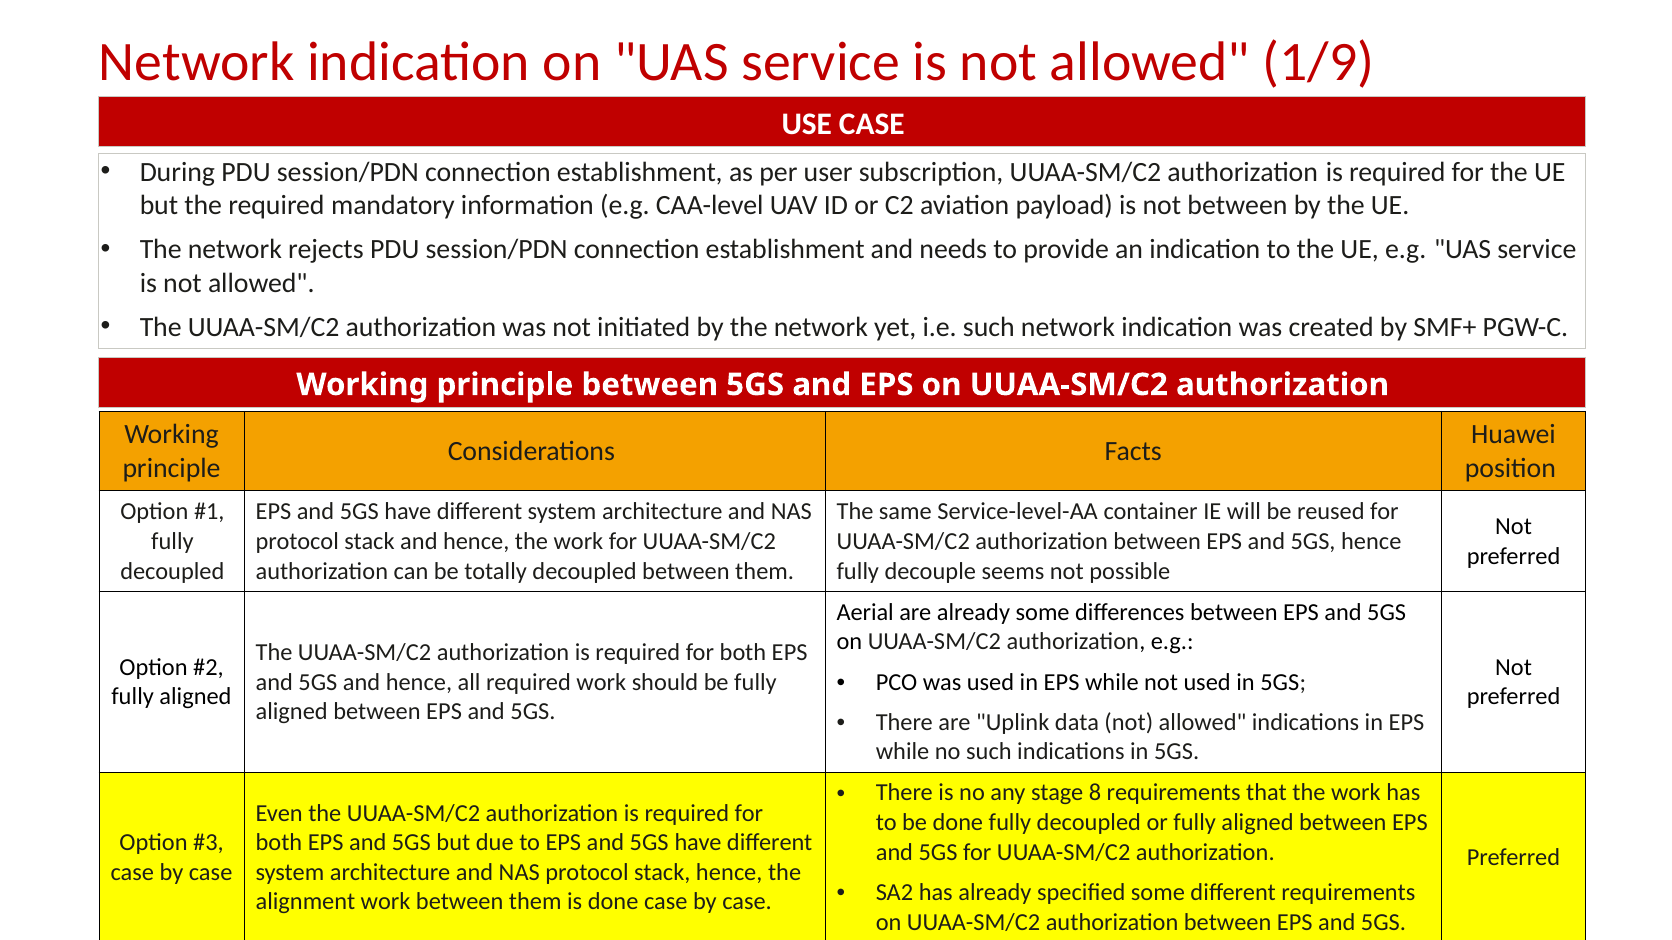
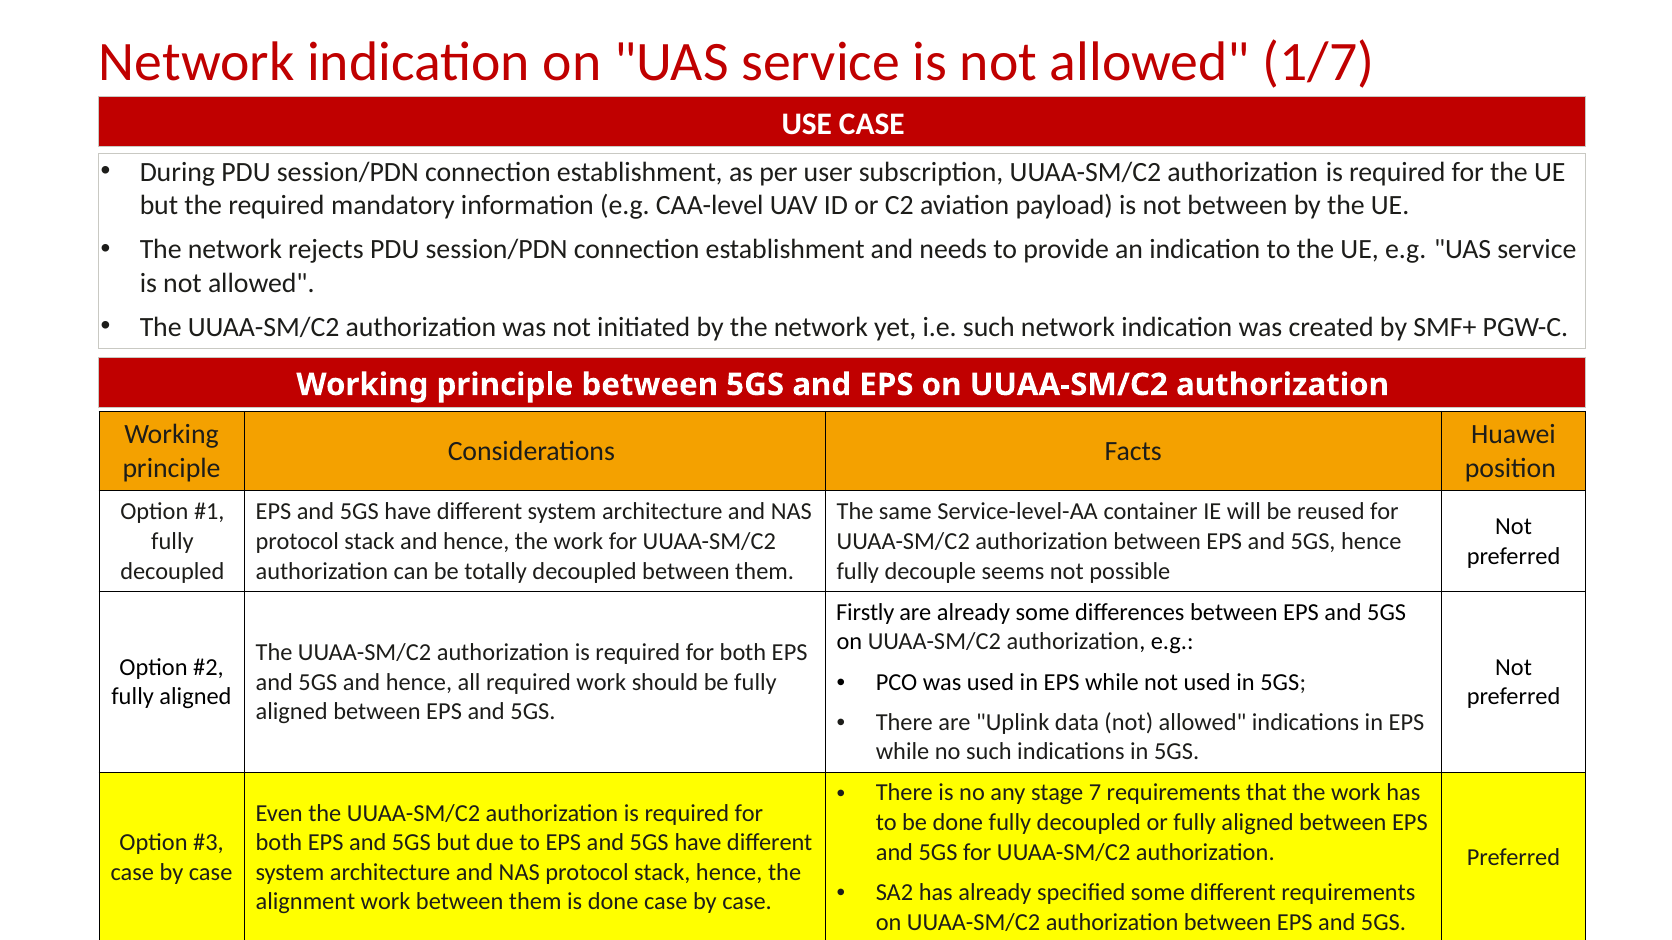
1/9: 1/9 -> 1/7
Aerial: Aerial -> Firstly
8: 8 -> 7
